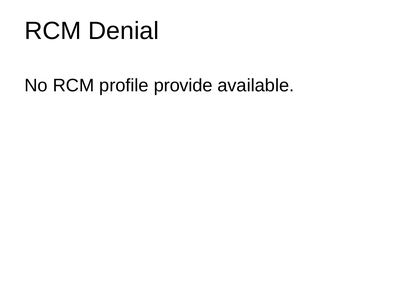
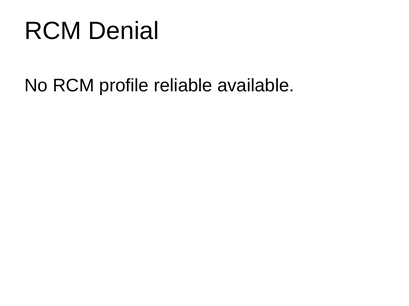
provide: provide -> reliable
